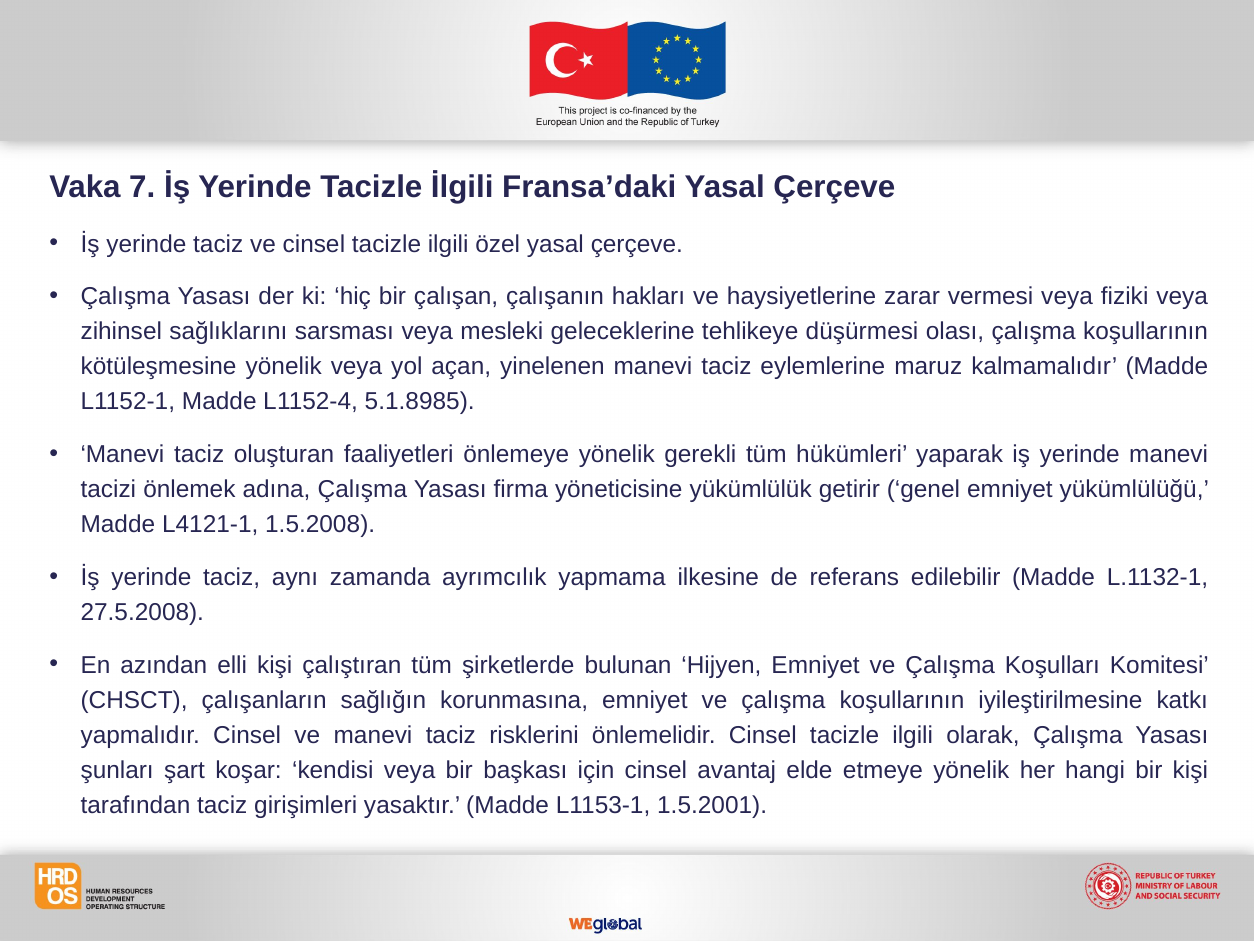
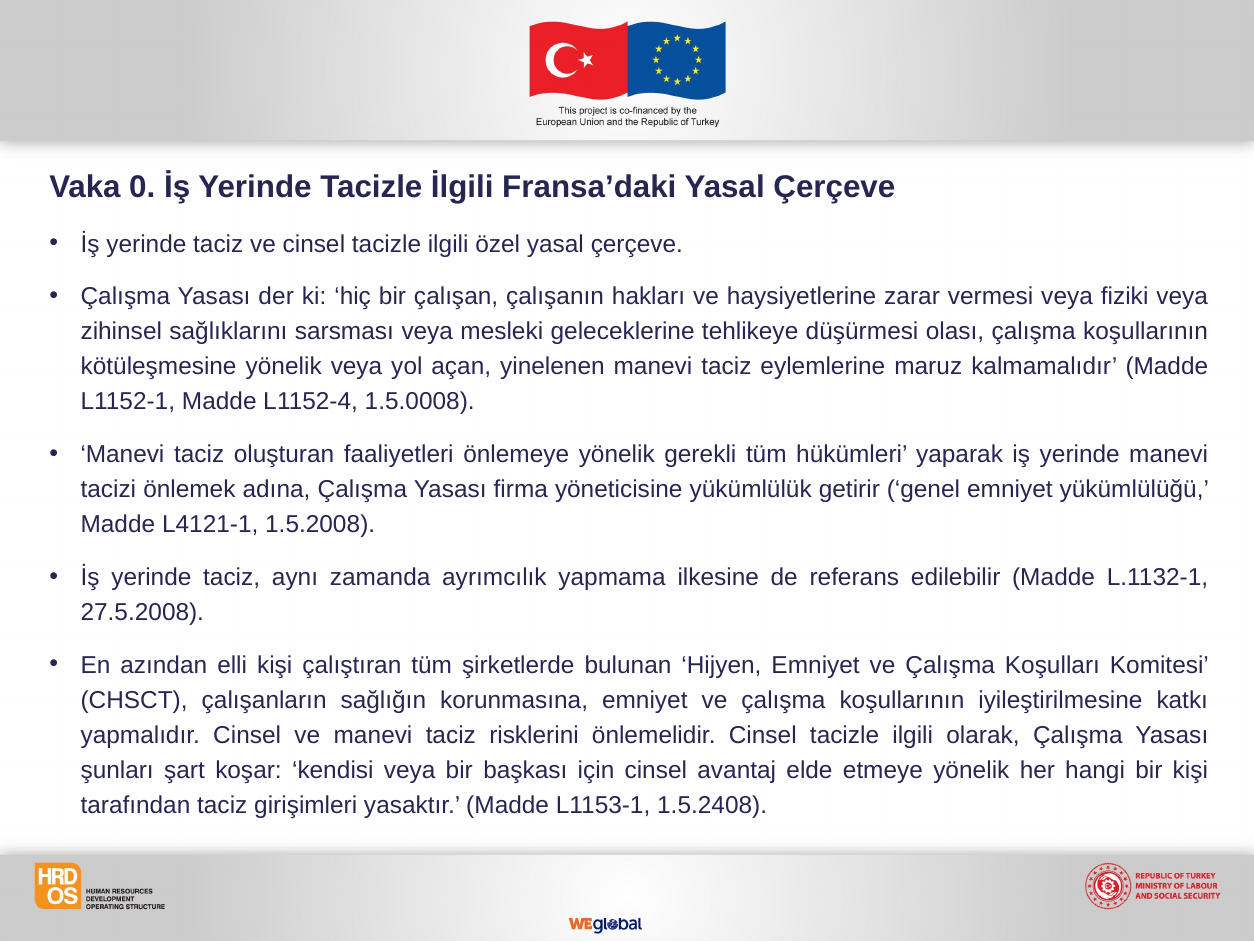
7: 7 -> 0
5.1.8985: 5.1.8985 -> 1.5.0008
1.5.2001: 1.5.2001 -> 1.5.2408
